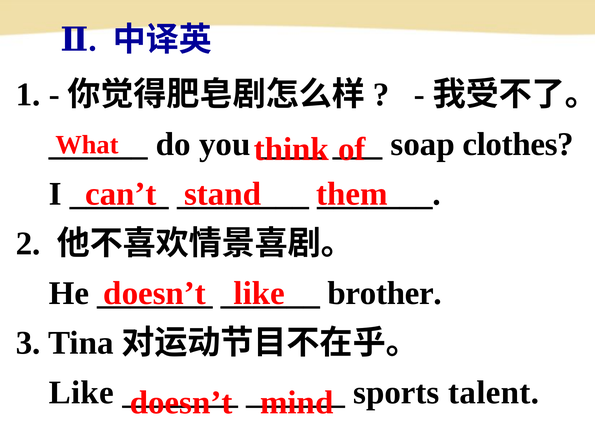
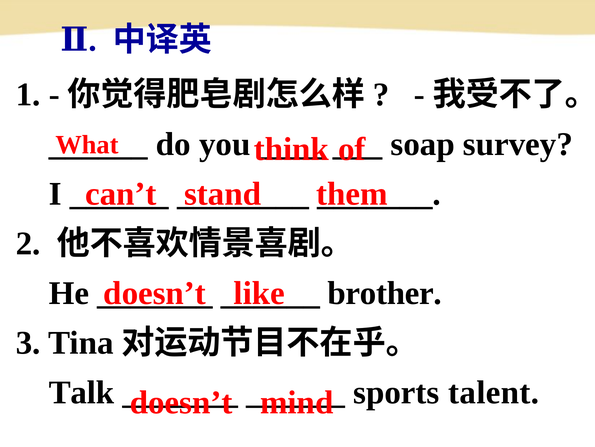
clothes: clothes -> survey
Like at (81, 392): Like -> Talk
